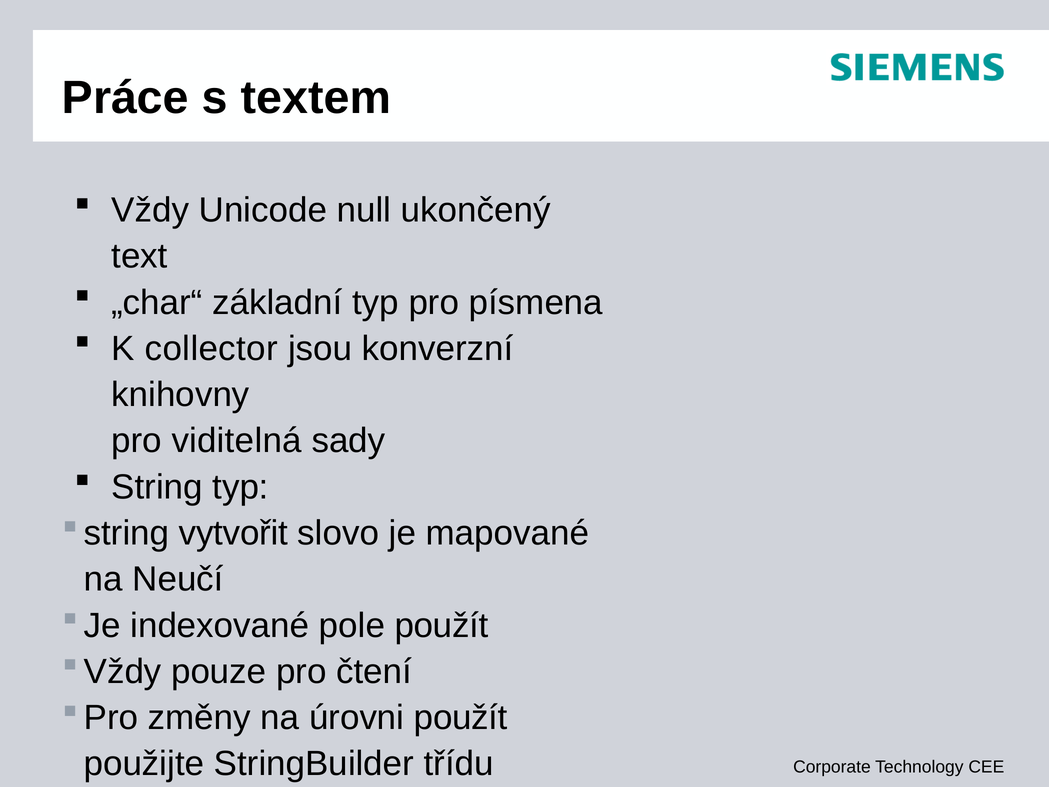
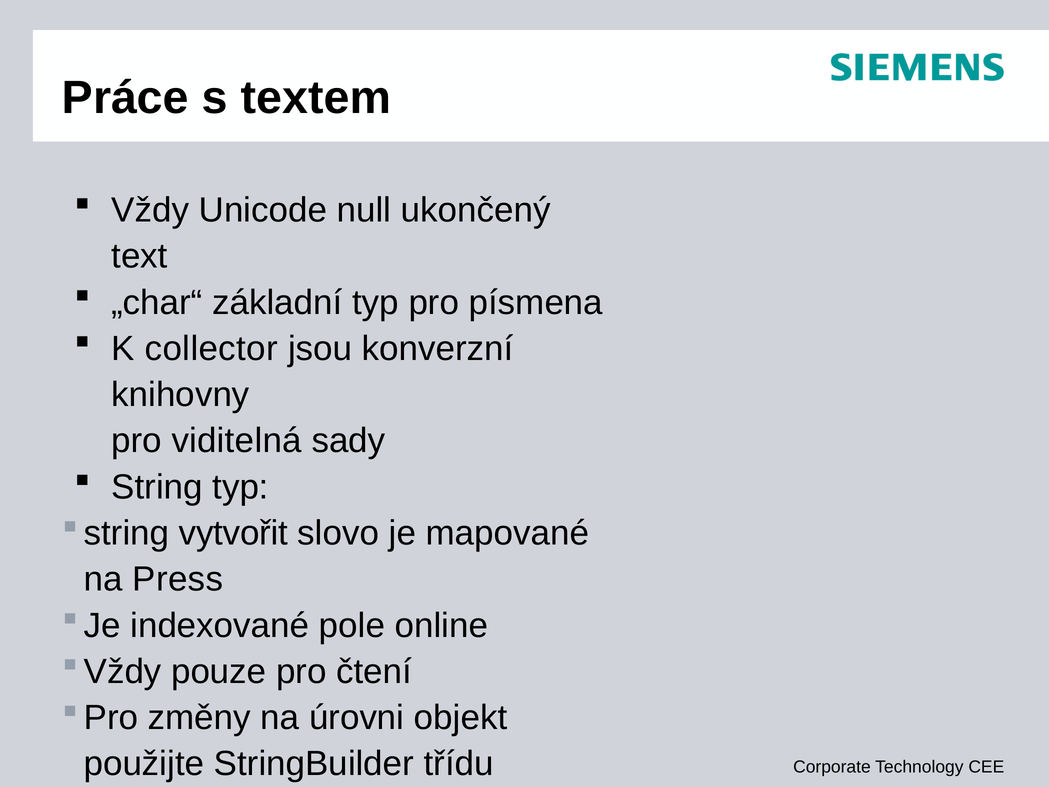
Neučí: Neučí -> Press
pole použít: použít -> online
úrovni použít: použít -> objekt
